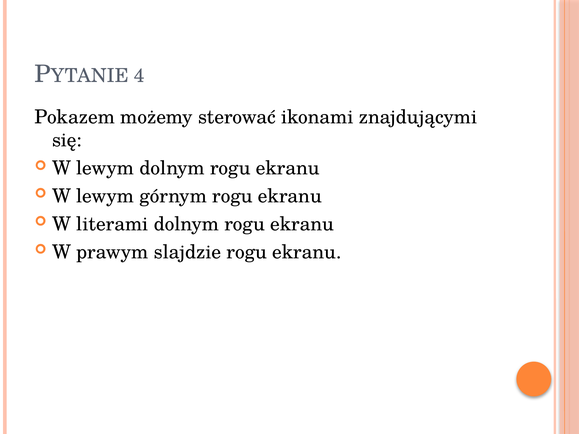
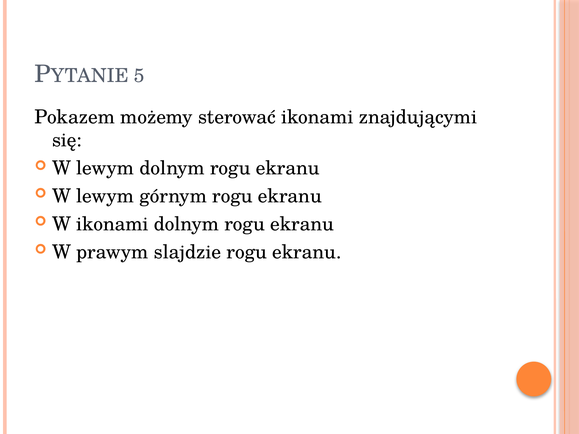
4: 4 -> 5
W literami: literami -> ikonami
